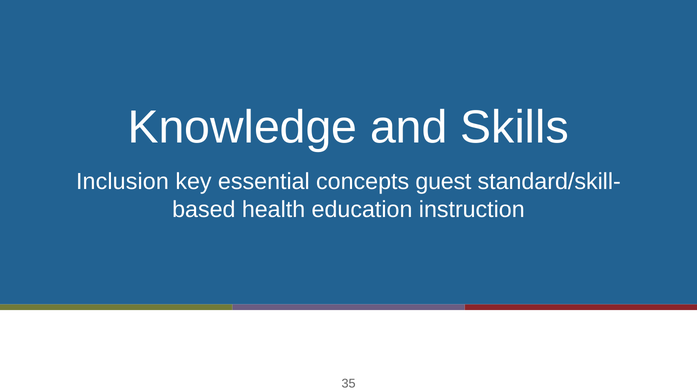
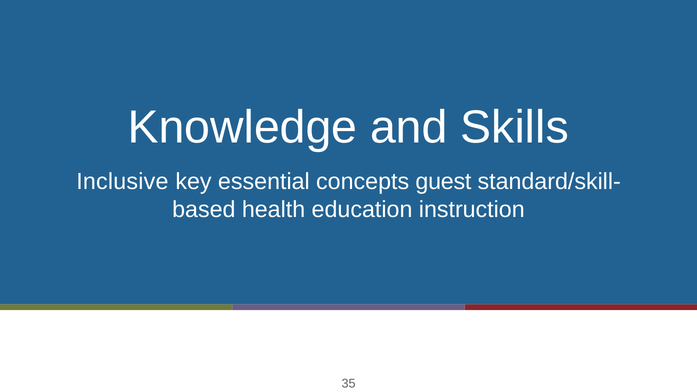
Inclusion: Inclusion -> Inclusive
